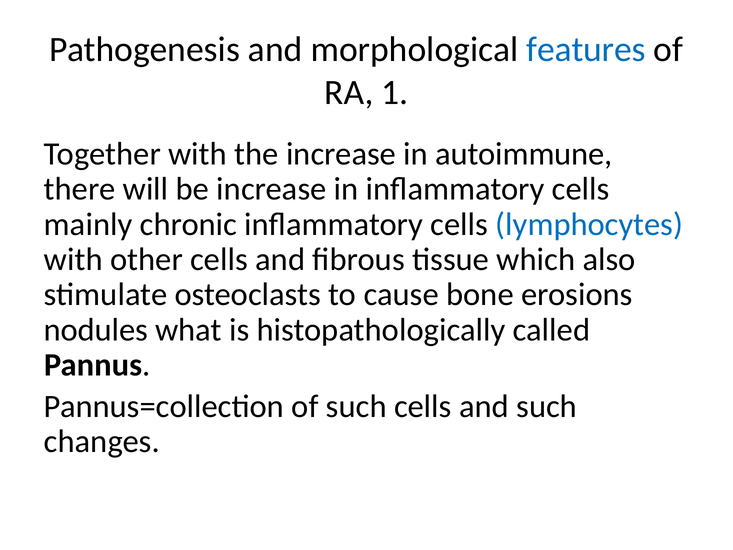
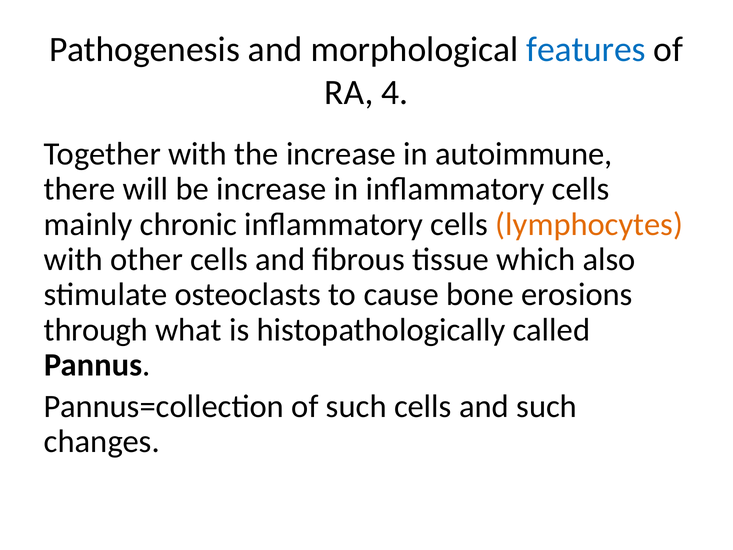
1: 1 -> 4
lymphocytes colour: blue -> orange
nodules: nodules -> through
